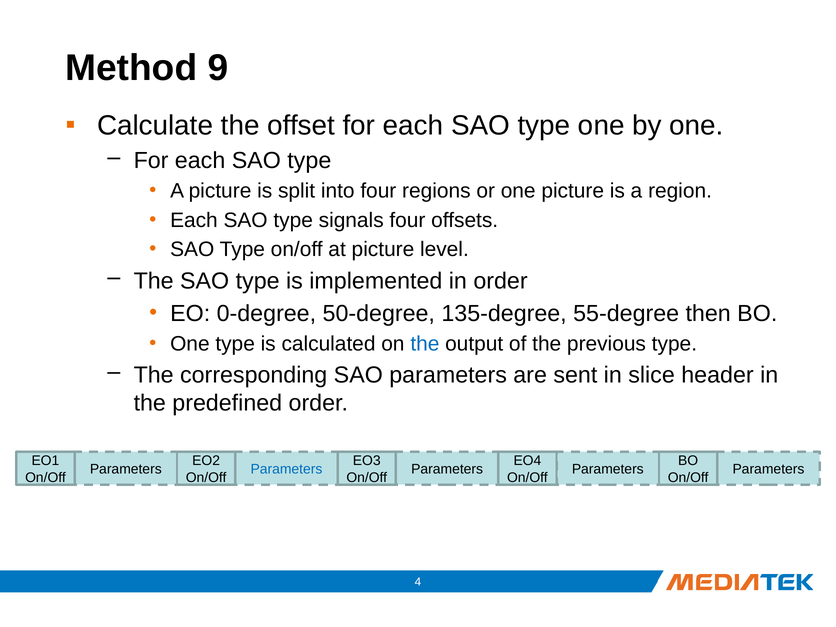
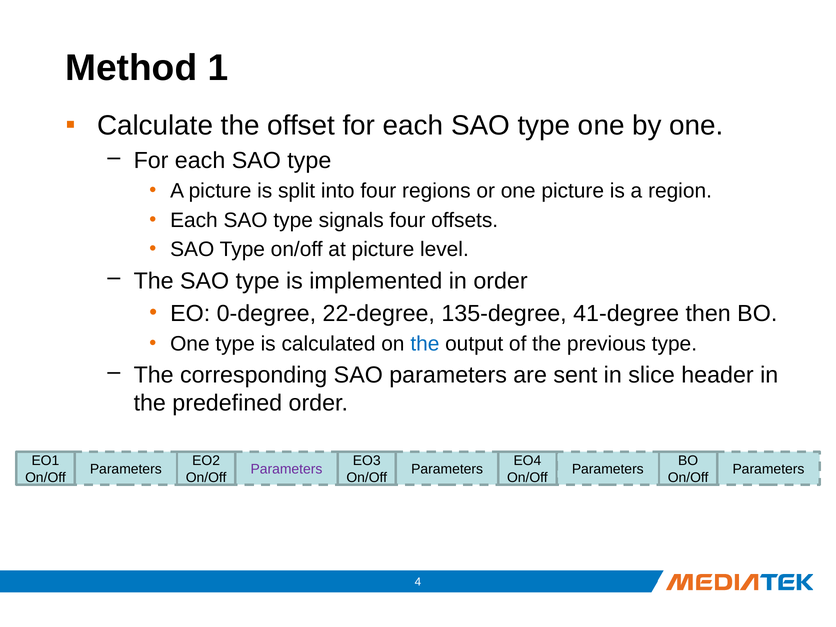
9: 9 -> 1
50-degree: 50-degree -> 22-degree
55-degree: 55-degree -> 41-degree
Parameters at (286, 469) colour: blue -> purple
